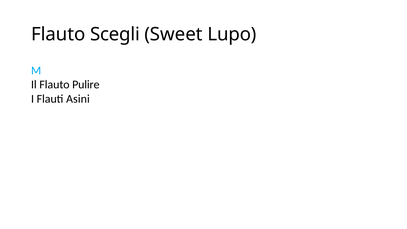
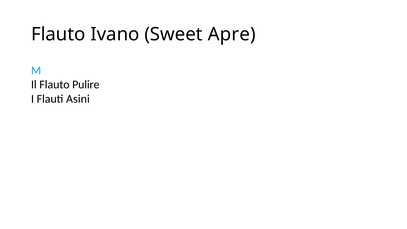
Scegli: Scegli -> Ivano
Lupo: Lupo -> Apre
